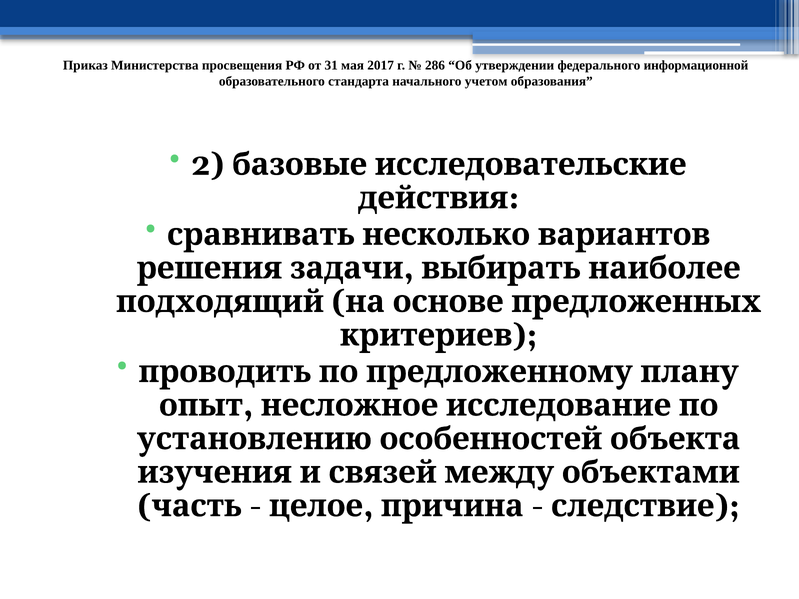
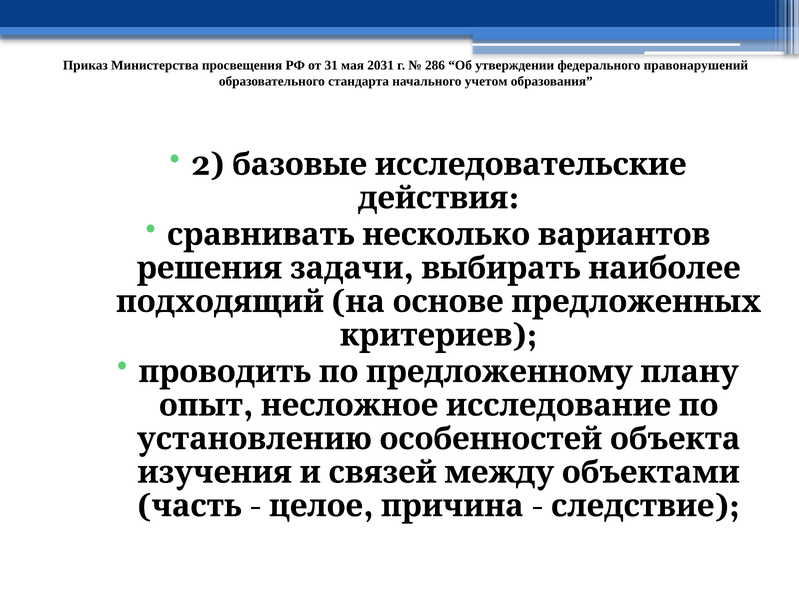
2017: 2017 -> 2031
информационной: информационной -> правонарушений
